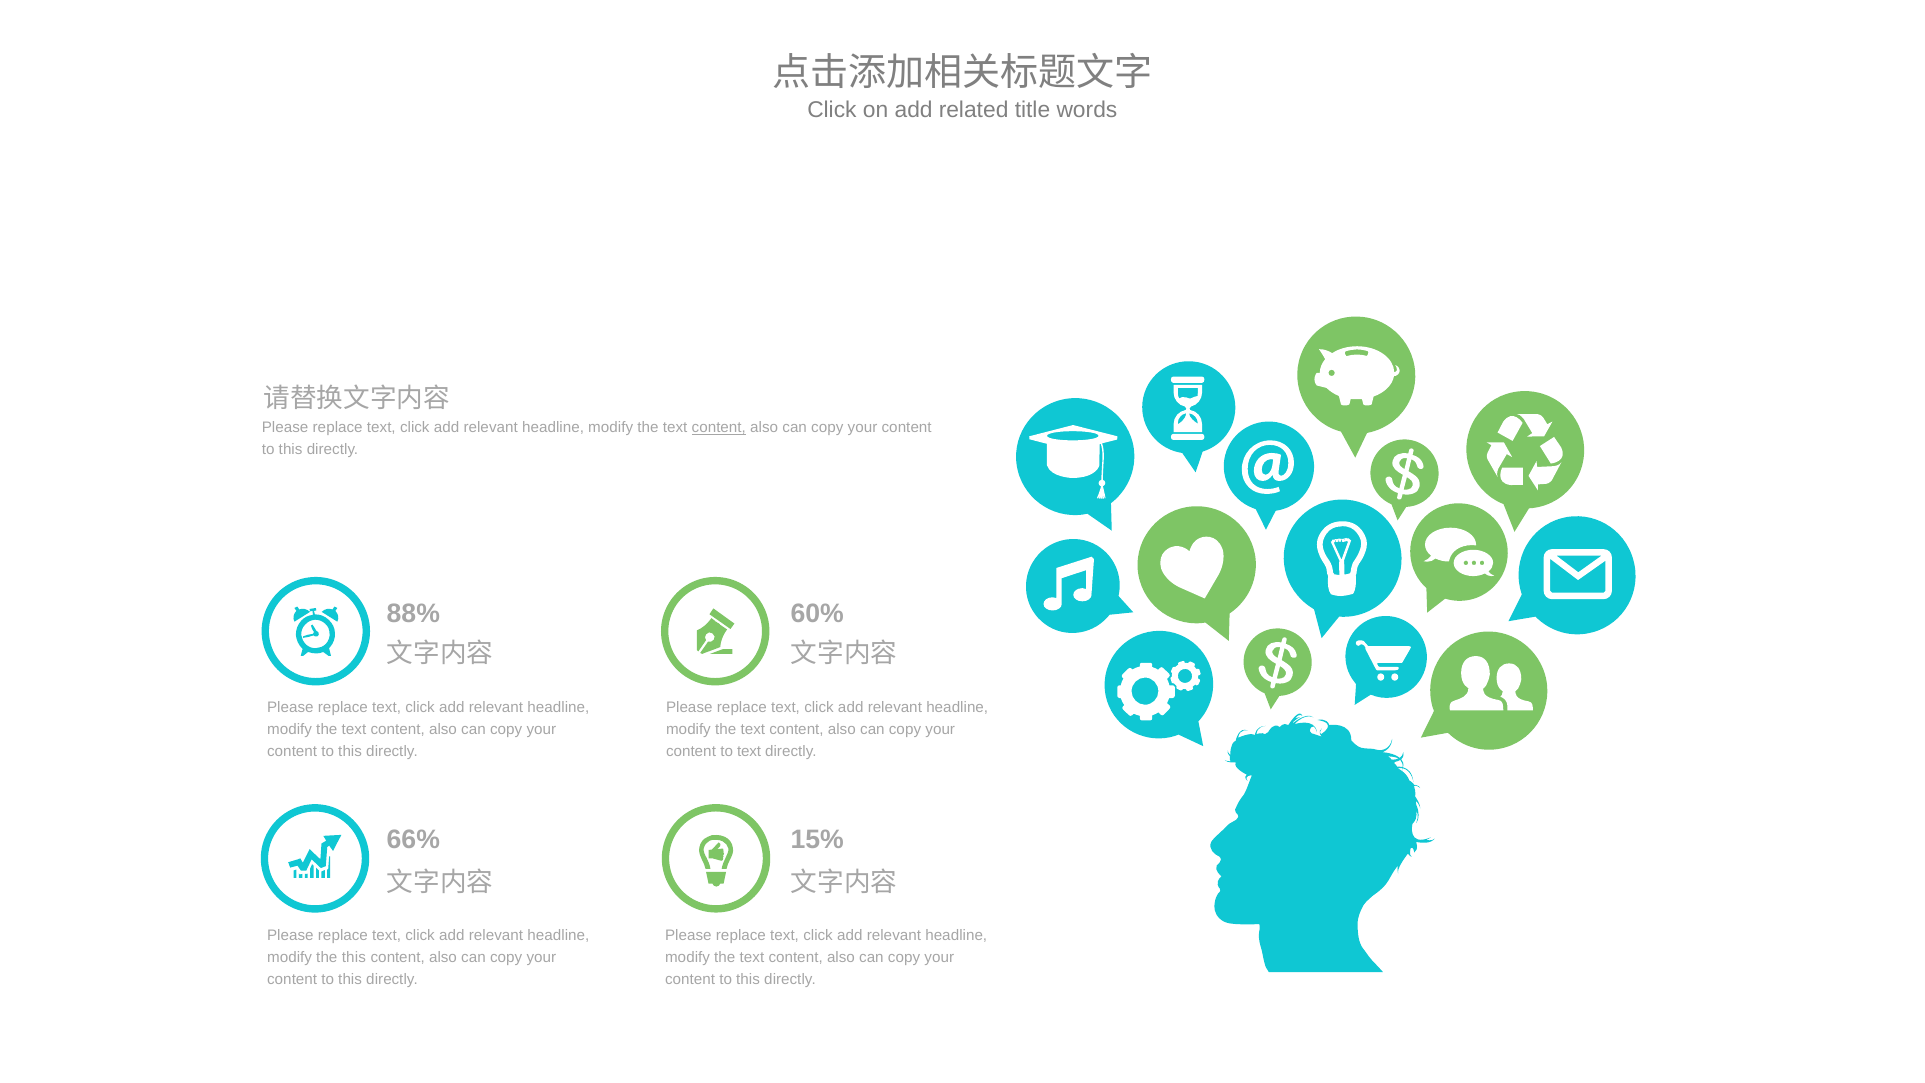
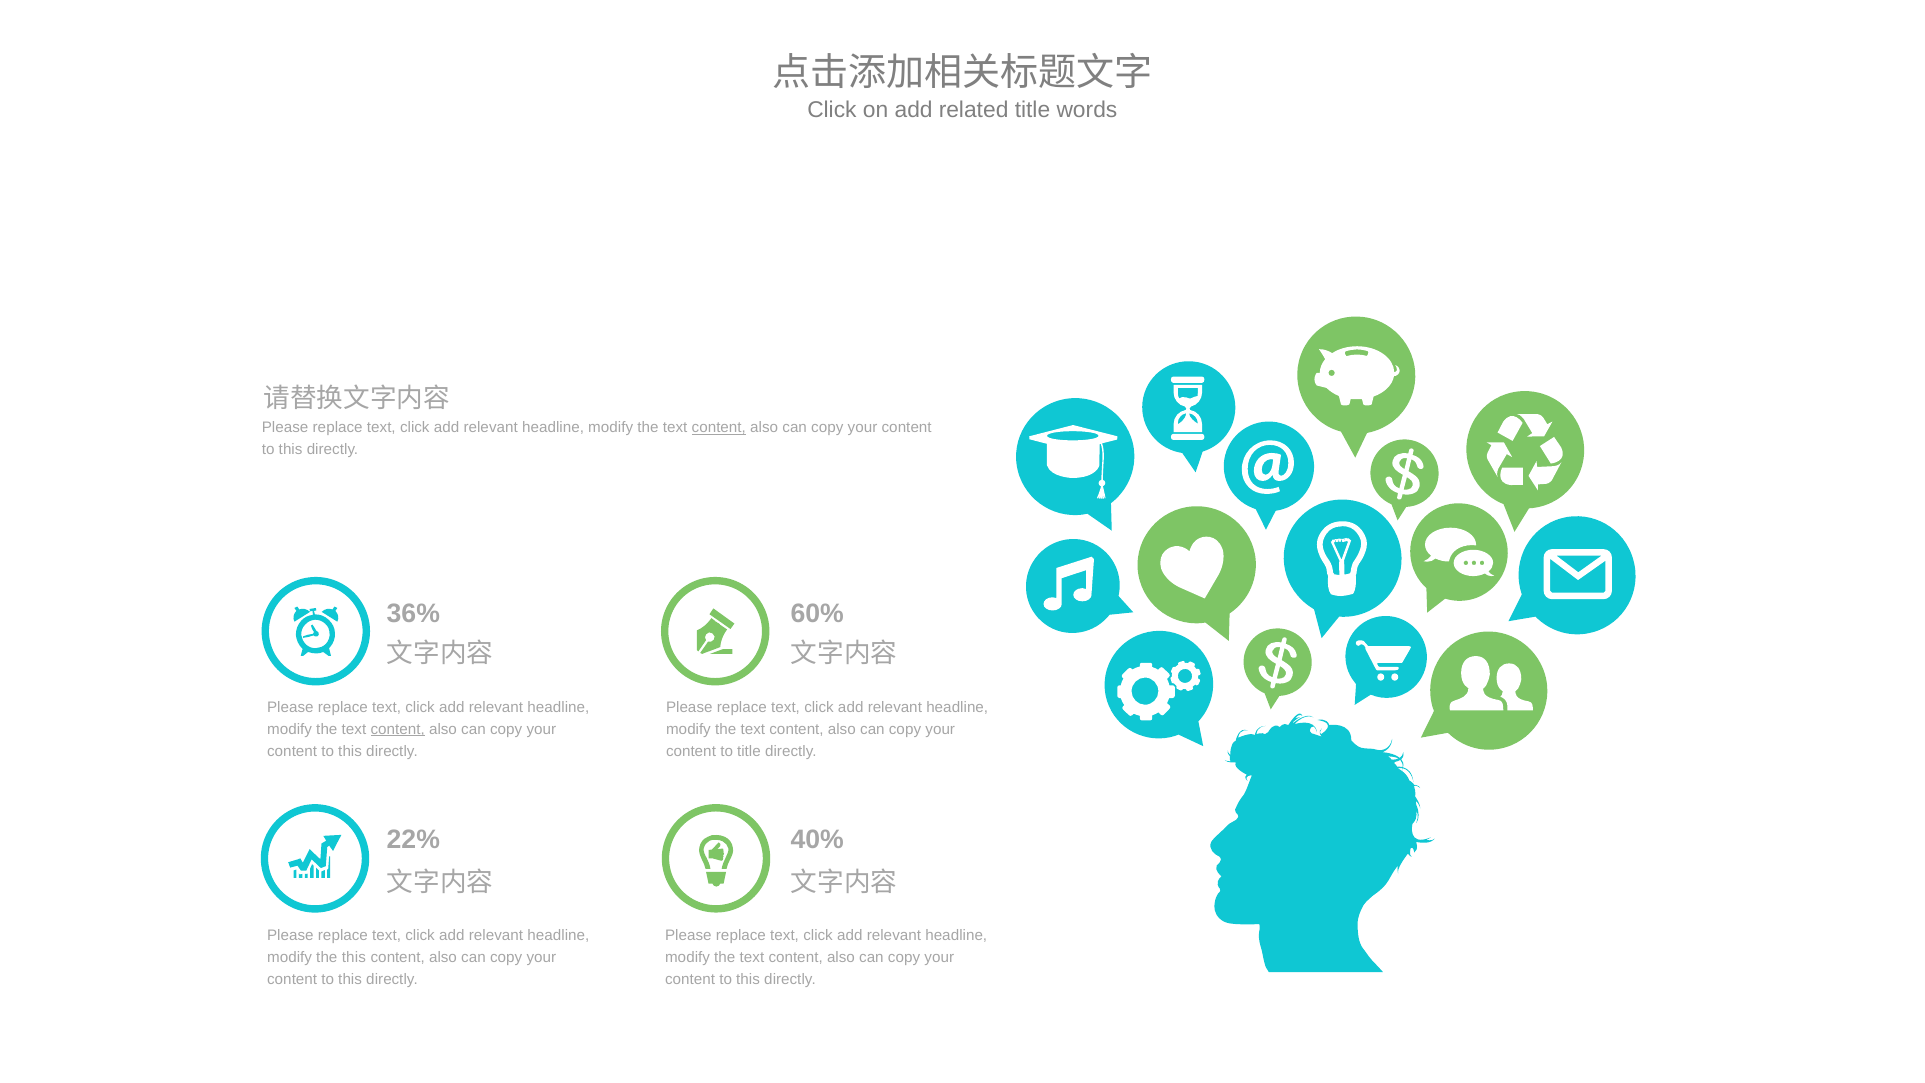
88%: 88% -> 36%
content at (398, 729) underline: none -> present
to text: text -> title
66%: 66% -> 22%
15%: 15% -> 40%
